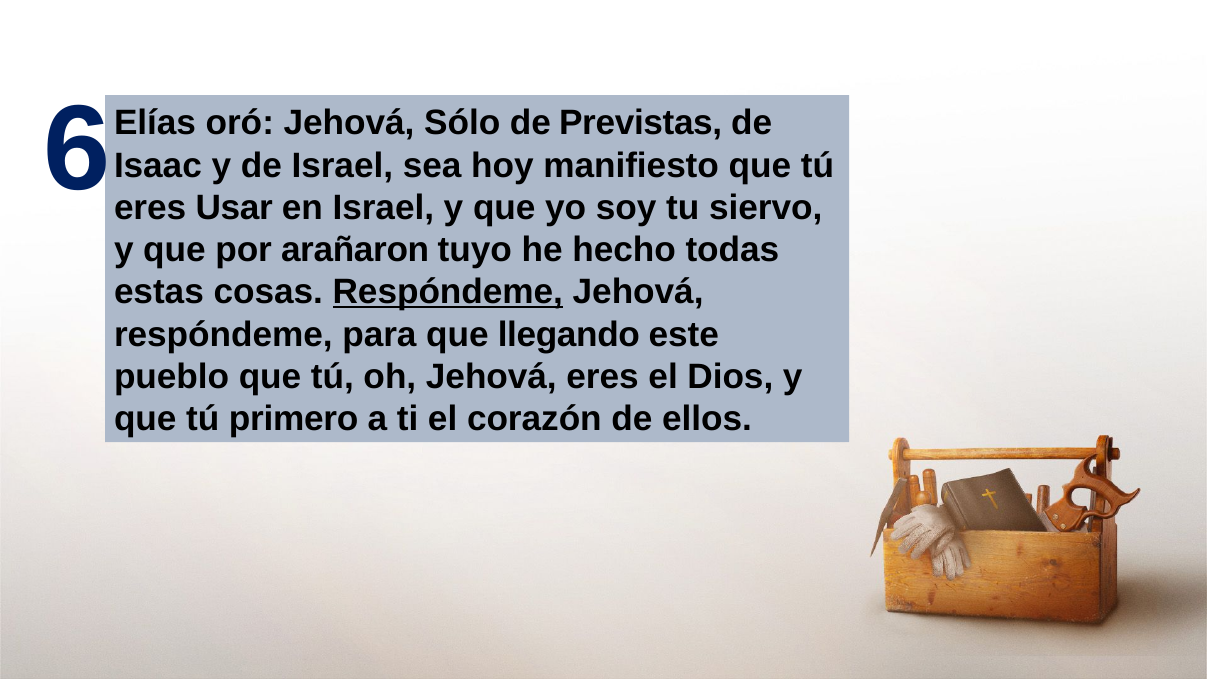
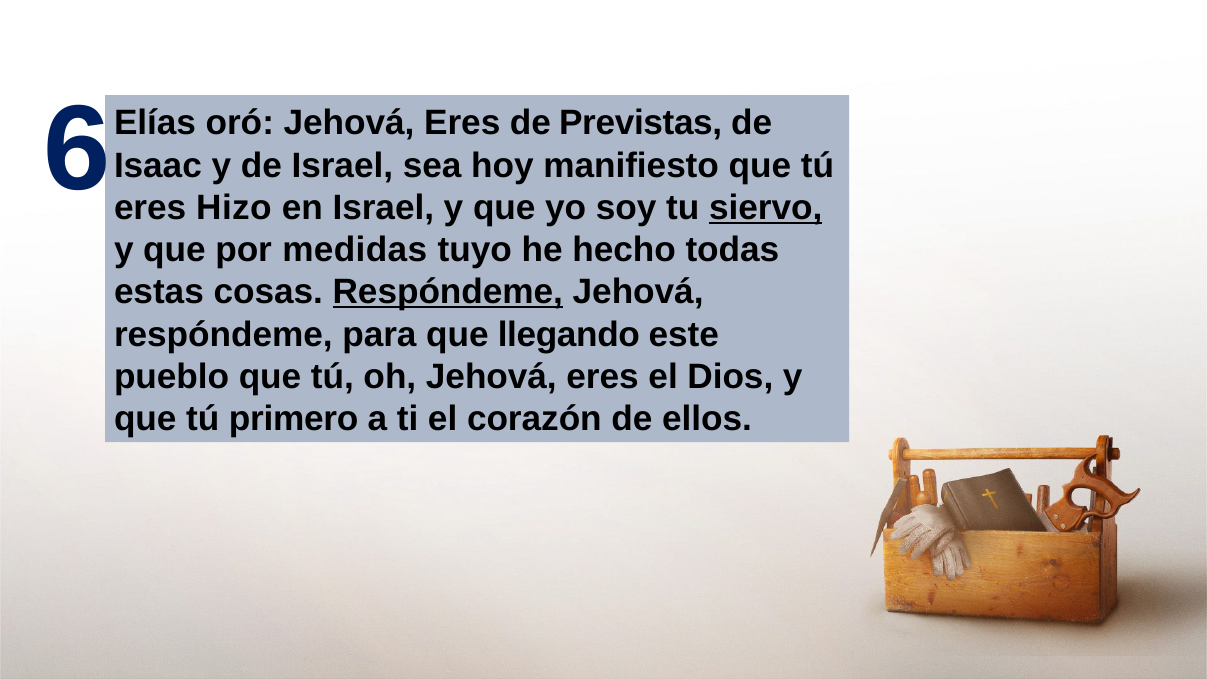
oró Jehová Sólo: Sólo -> Eres
Usar: Usar -> Hizo
siervo underline: none -> present
arañaron: arañaron -> medidas
